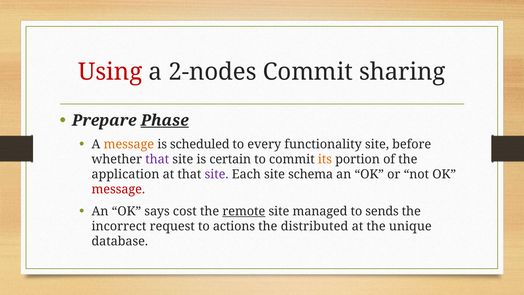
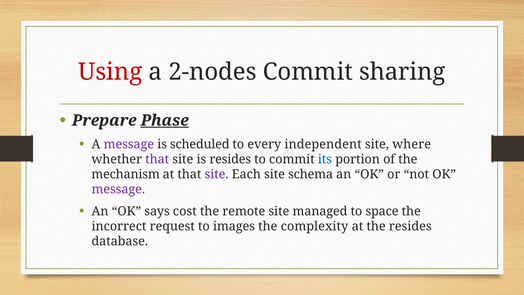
message at (129, 144) colour: orange -> purple
functionality: functionality -> independent
before: before -> where
is certain: certain -> resides
its colour: orange -> blue
application: application -> mechanism
message at (118, 189) colour: red -> purple
remote underline: present -> none
sends: sends -> space
actions: actions -> images
distributed: distributed -> complexity
the unique: unique -> resides
